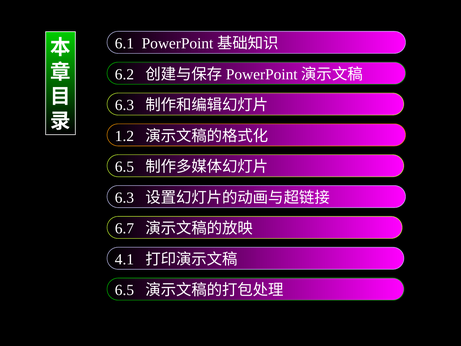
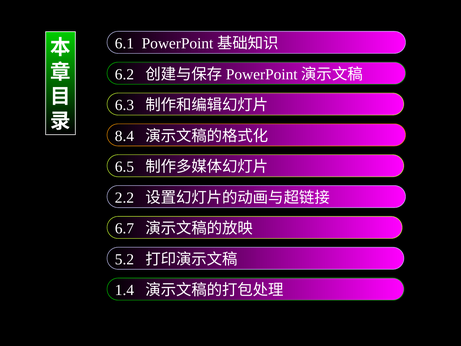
1.2: 1.2 -> 8.4
6.3 at (124, 197): 6.3 -> 2.2
4.1: 4.1 -> 5.2
6.5 at (124, 290): 6.5 -> 1.4
